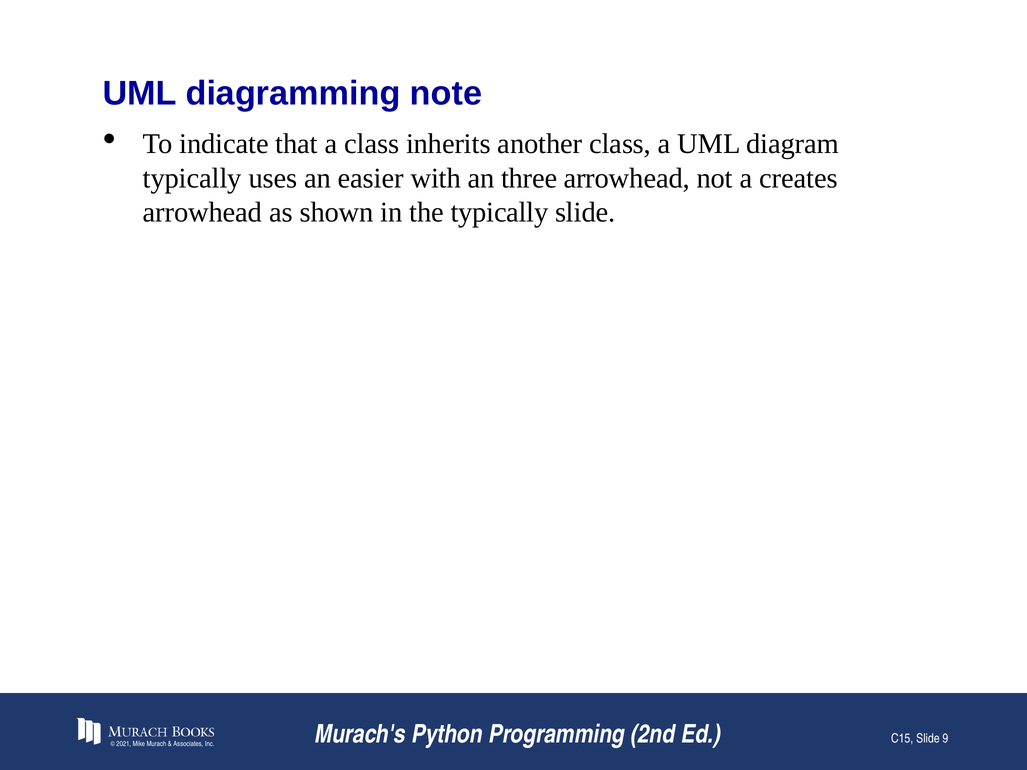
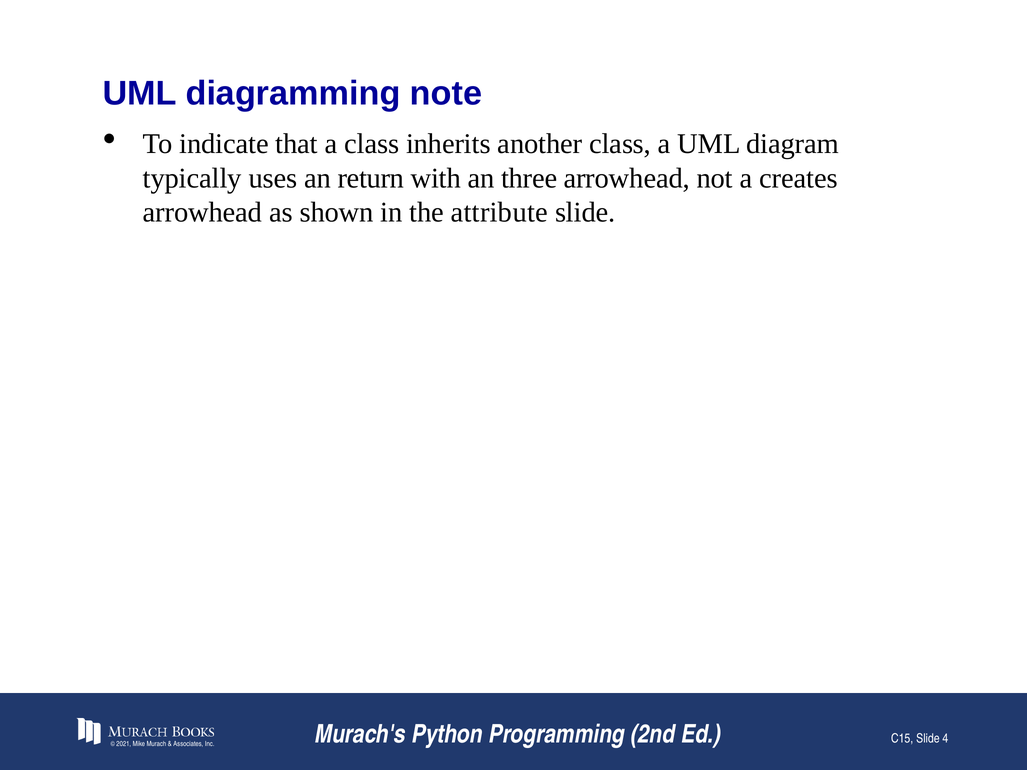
easier: easier -> return
the typically: typically -> attribute
9: 9 -> 4
